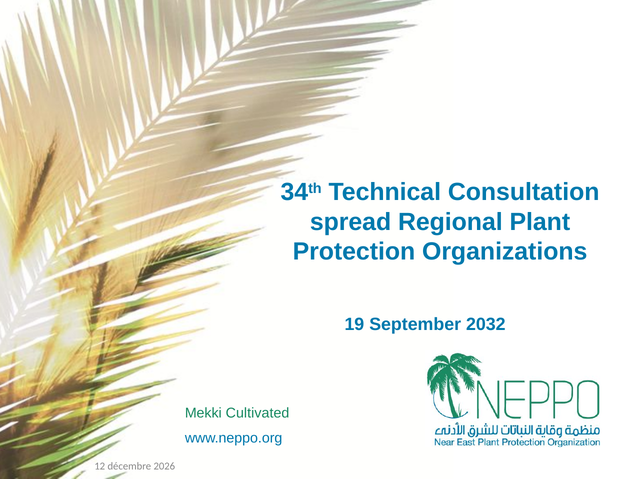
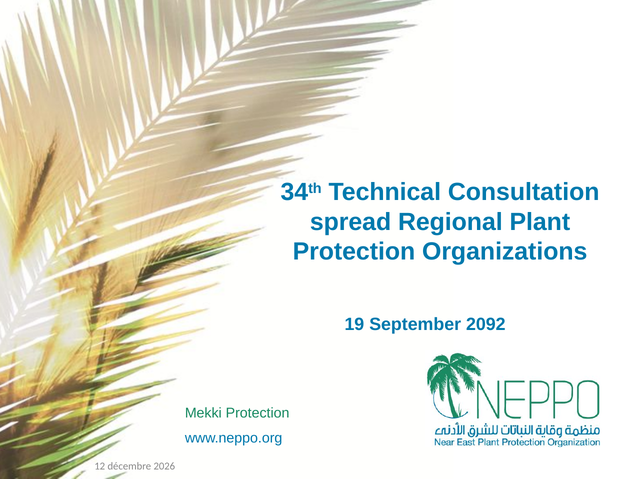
2032: 2032 -> 2092
Mekki Cultivated: Cultivated -> Protection
